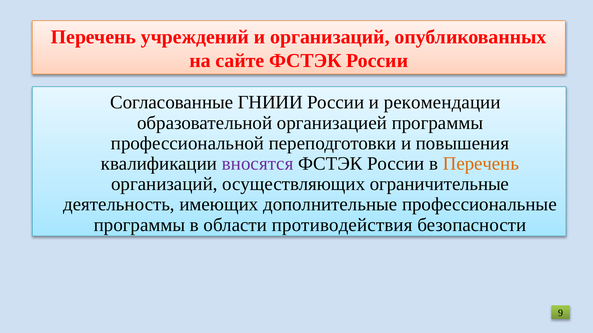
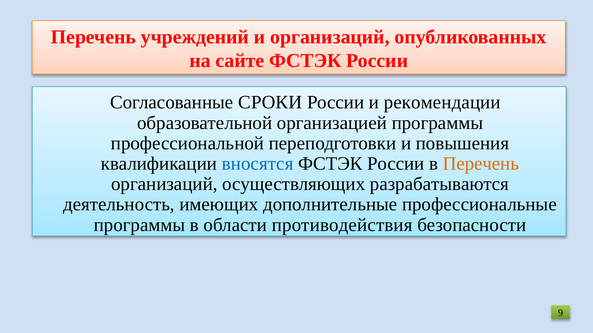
ГНИИИ: ГНИИИ -> СРОКИ
вносятся colour: purple -> blue
ограничительные: ограничительные -> разрабатываются
